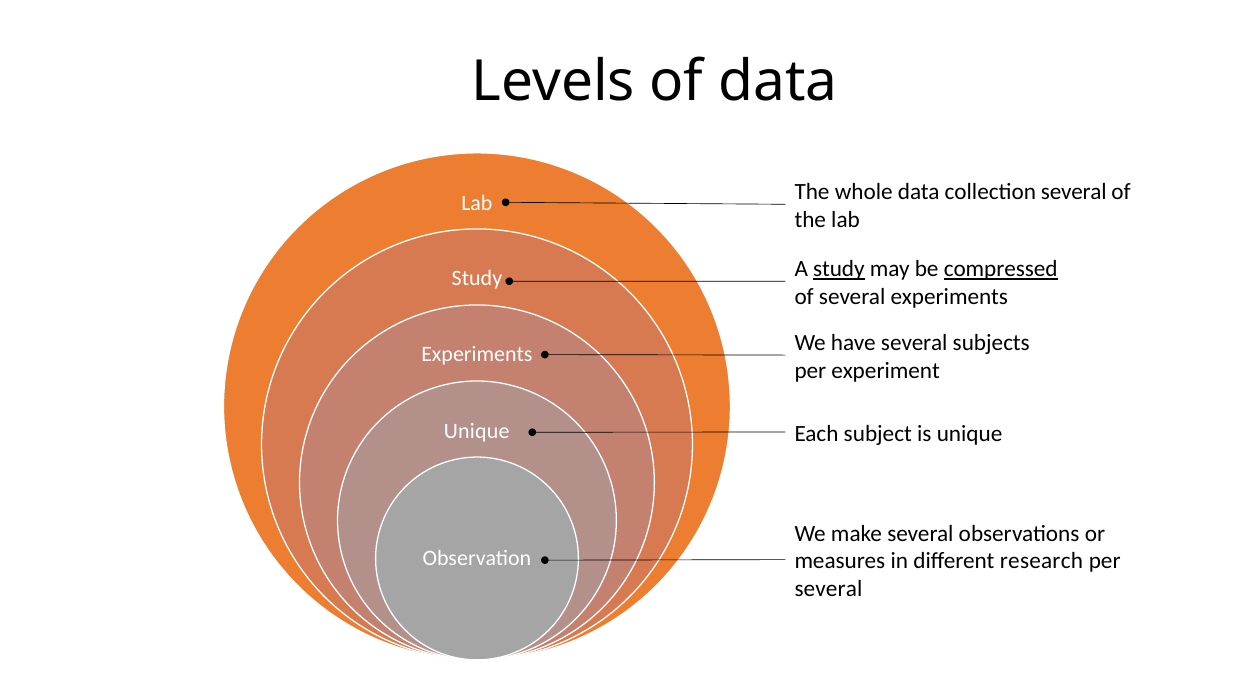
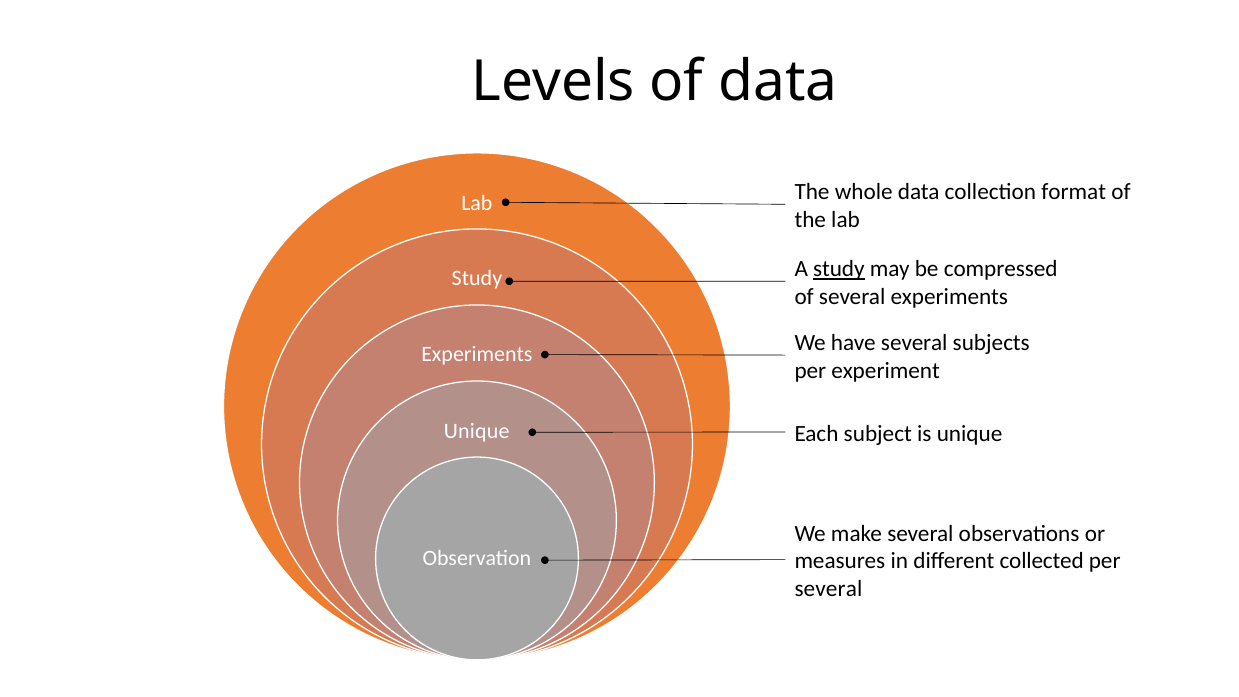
collection several: several -> format
compressed underline: present -> none
research: research -> collected
